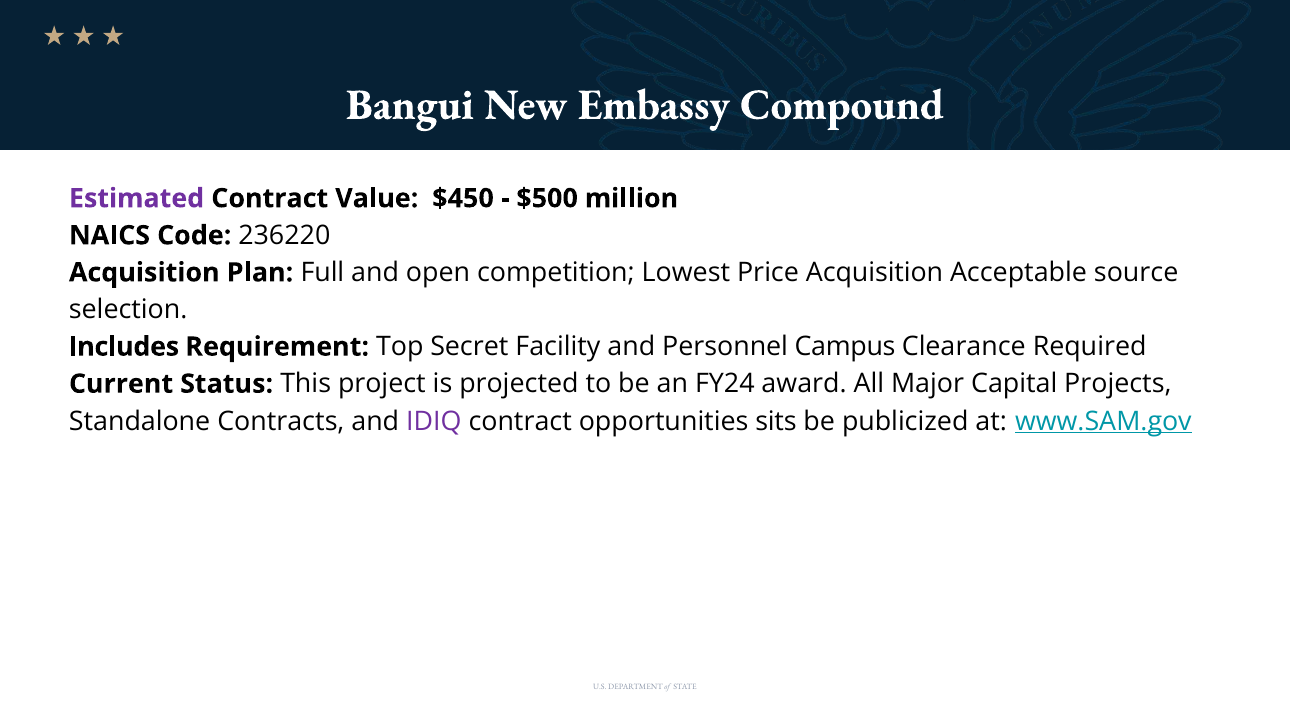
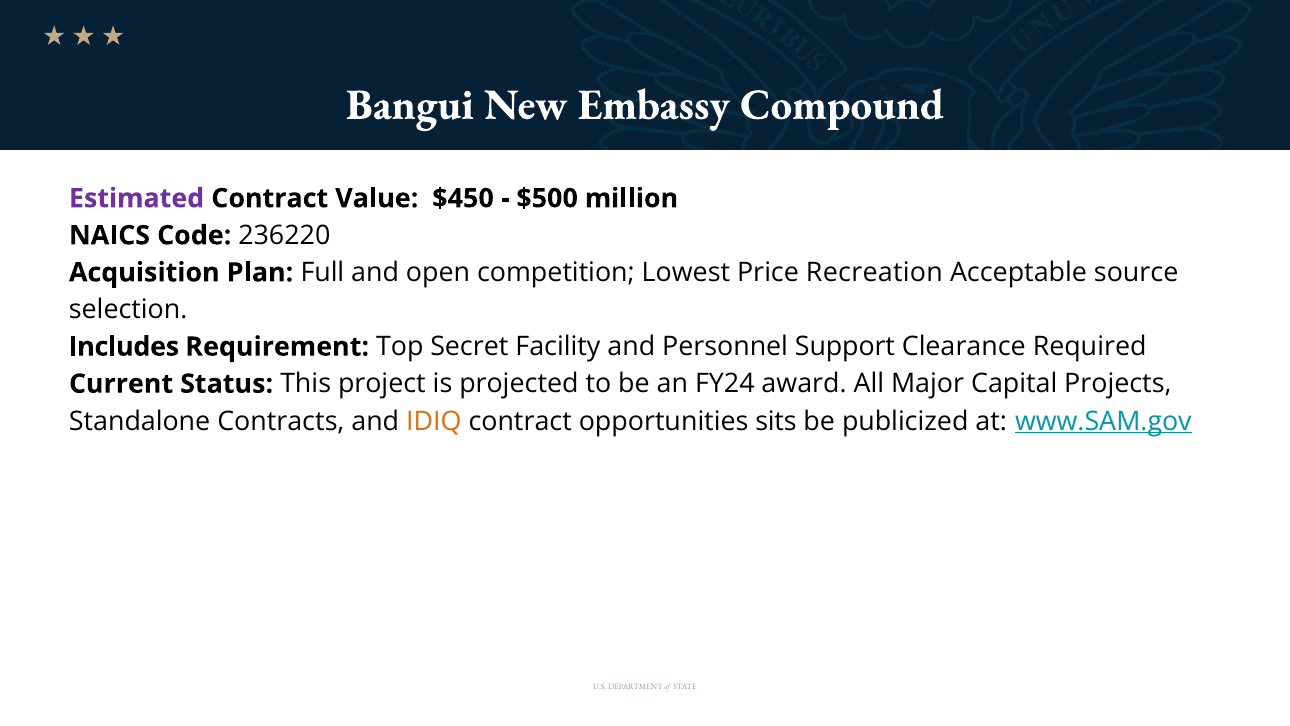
Price Acquisition: Acquisition -> Recreation
Campus: Campus -> Support
IDIQ colour: purple -> orange
